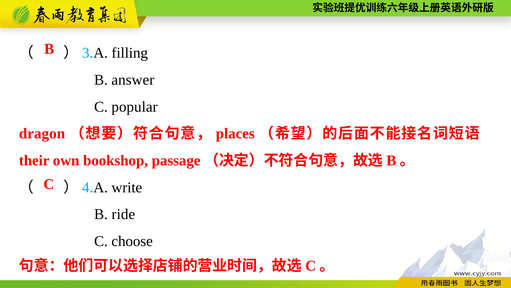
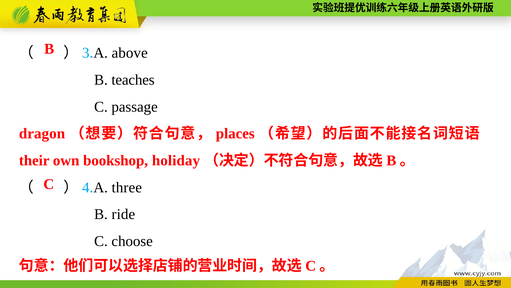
filling: filling -> above
answer: answer -> teaches
popular: popular -> passage
passage: passage -> holiday
write: write -> three
